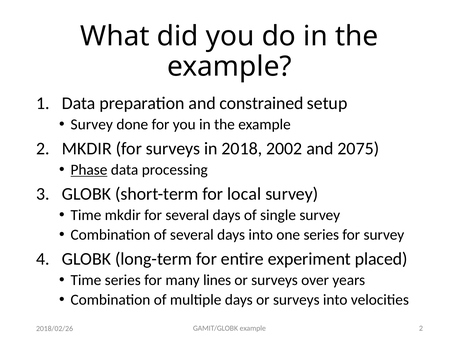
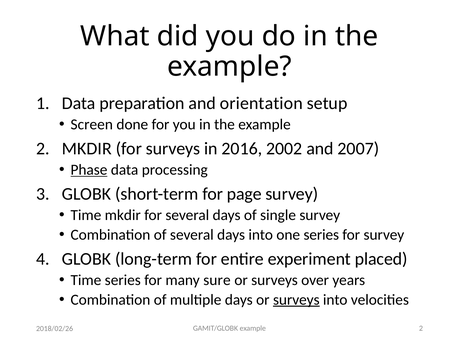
constrained: constrained -> orientation
Survey at (92, 125): Survey -> Screen
2018: 2018 -> 2016
2075: 2075 -> 2007
local: local -> page
lines: lines -> sure
surveys at (296, 300) underline: none -> present
